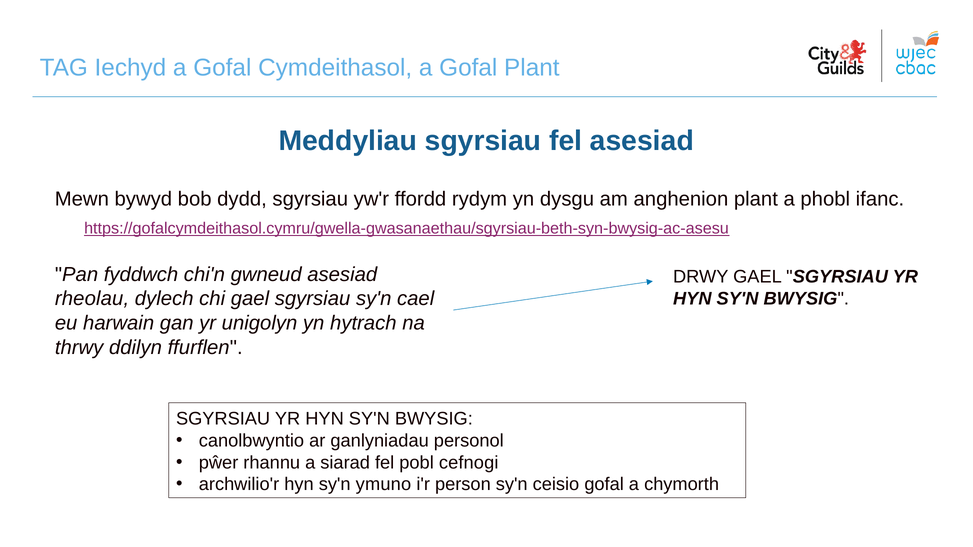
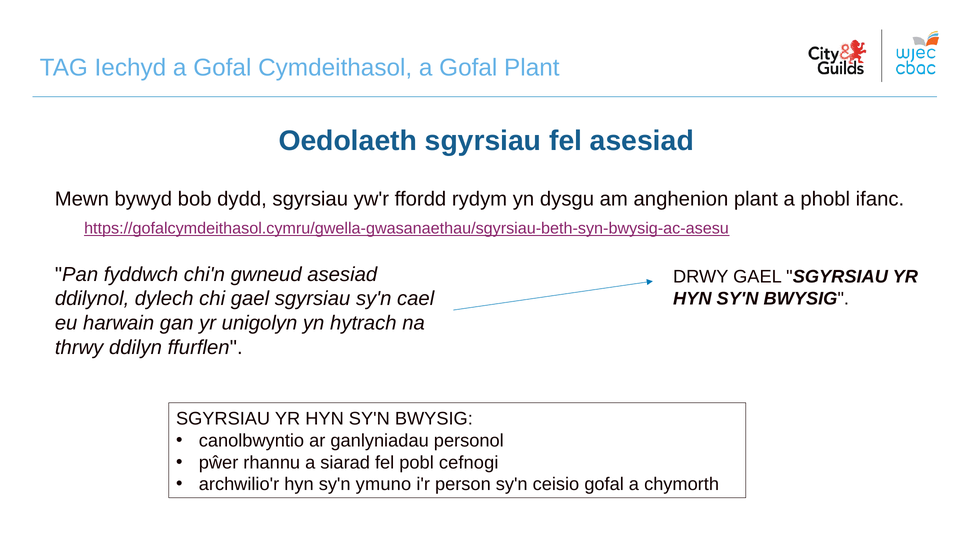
Meddyliau: Meddyliau -> Oedolaeth
rheolau: rheolau -> ddilynol
